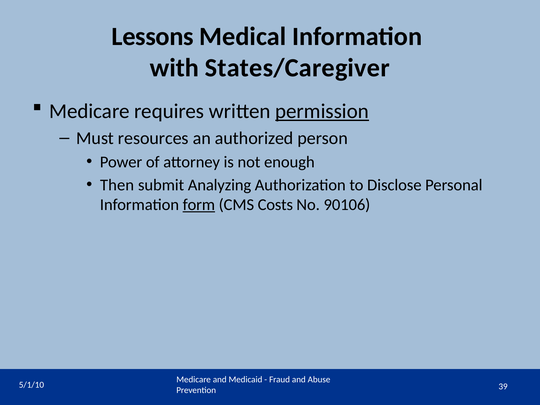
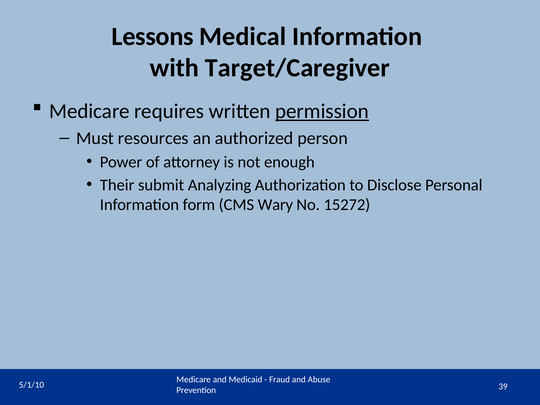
States/Caregiver: States/Caregiver -> Target/Caregiver
Then: Then -> Their
form underline: present -> none
Costs: Costs -> Wary
90106: 90106 -> 15272
